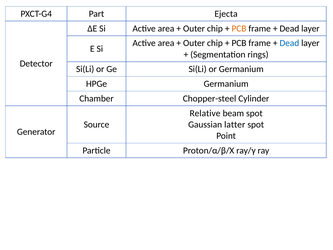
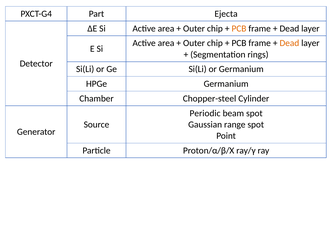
Dead at (289, 43) colour: blue -> orange
Relative: Relative -> Periodic
latter: latter -> range
